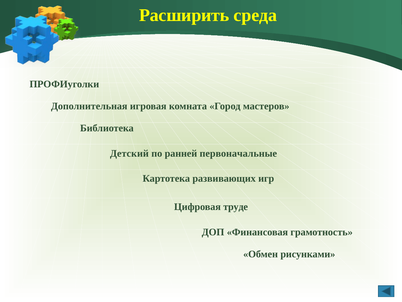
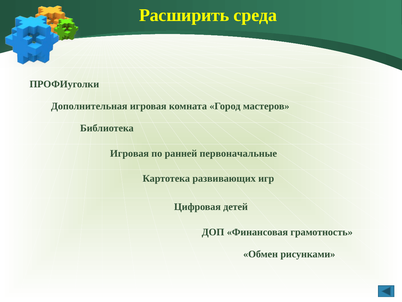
Детский at (129, 153): Детский -> Игровая
труде: труде -> детей
